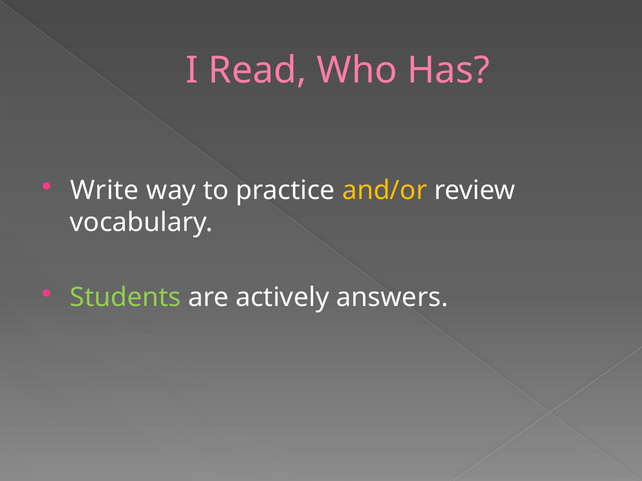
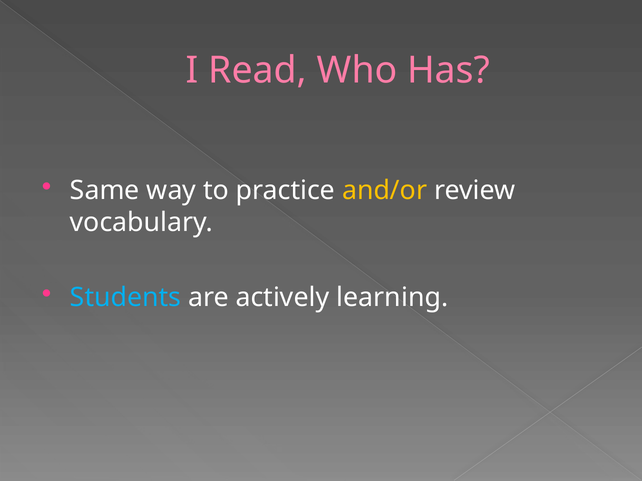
Write: Write -> Same
Students colour: light green -> light blue
answers: answers -> learning
